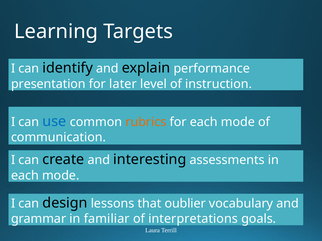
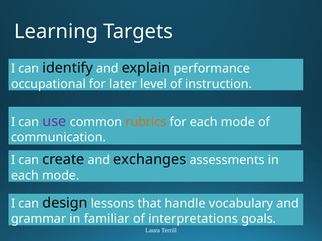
presentation: presentation -> occupational
use colour: blue -> purple
interesting: interesting -> exchanges
oublier: oublier -> handle
